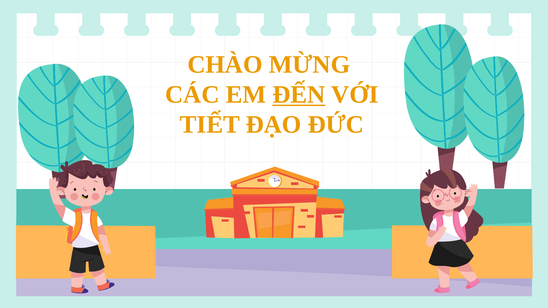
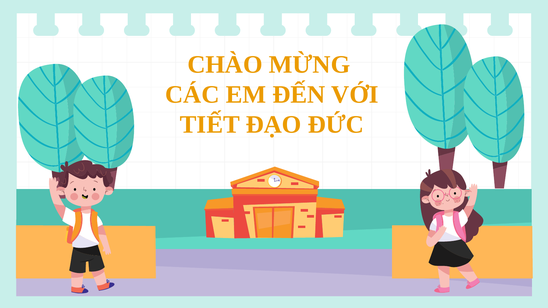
ĐẾN underline: present -> none
